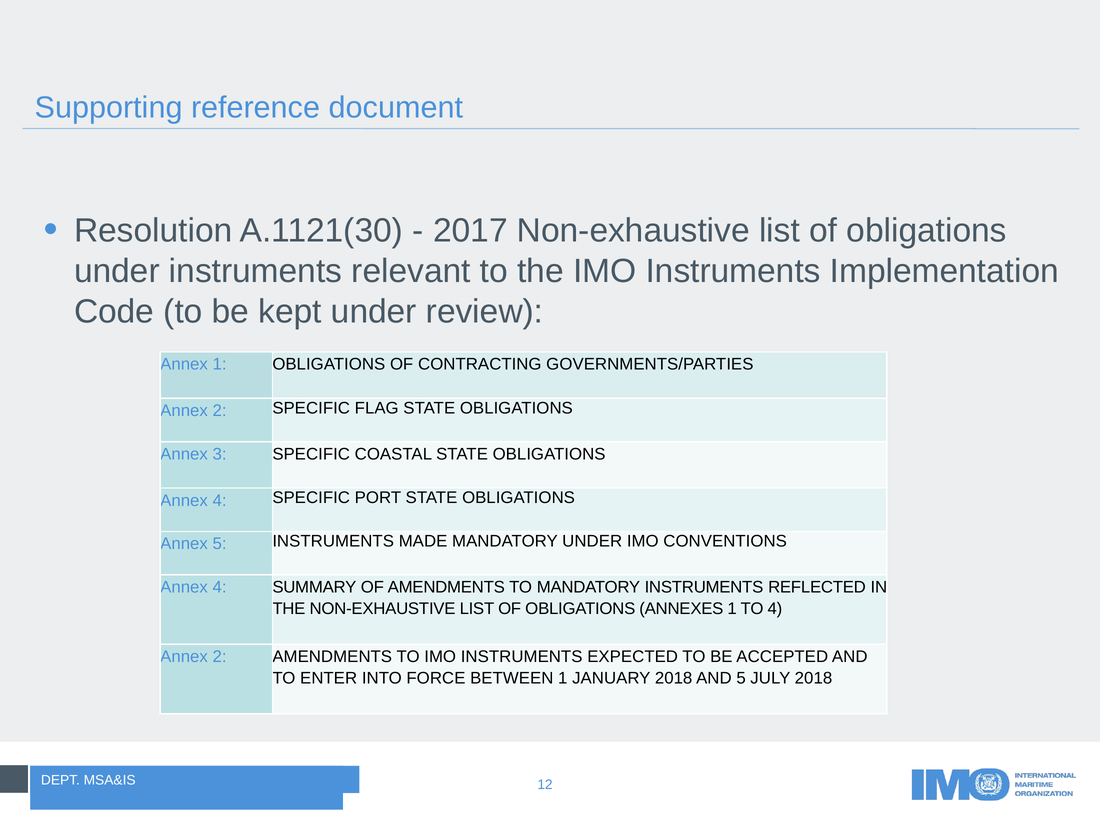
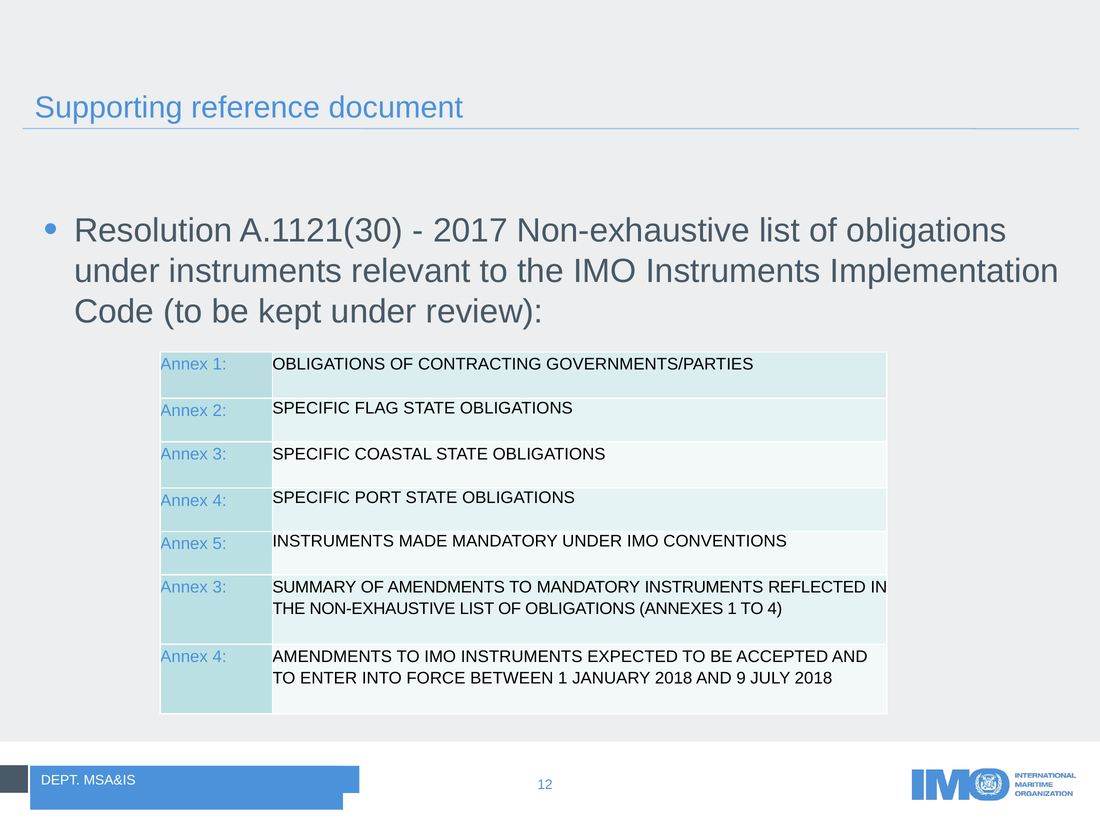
4 at (220, 587): 4 -> 3
2 at (220, 657): 2 -> 4
AND 5: 5 -> 9
